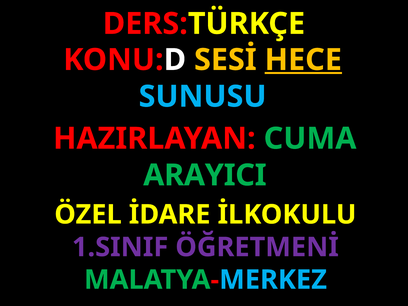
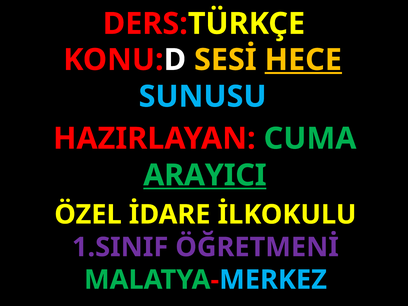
ARAYICI underline: none -> present
